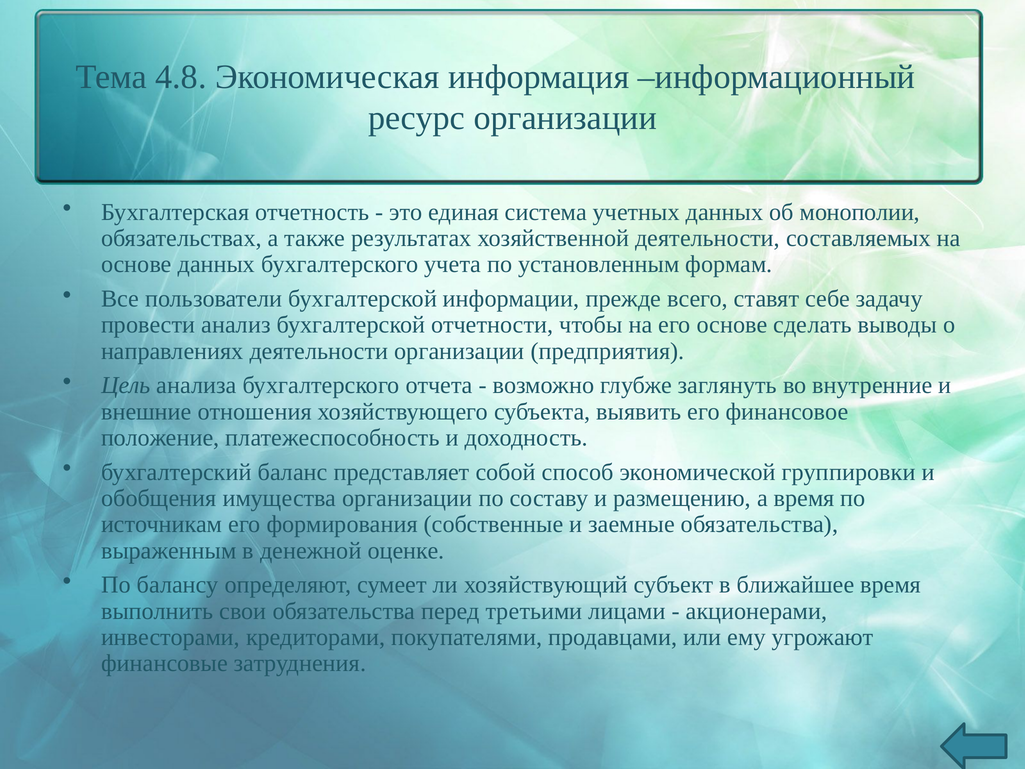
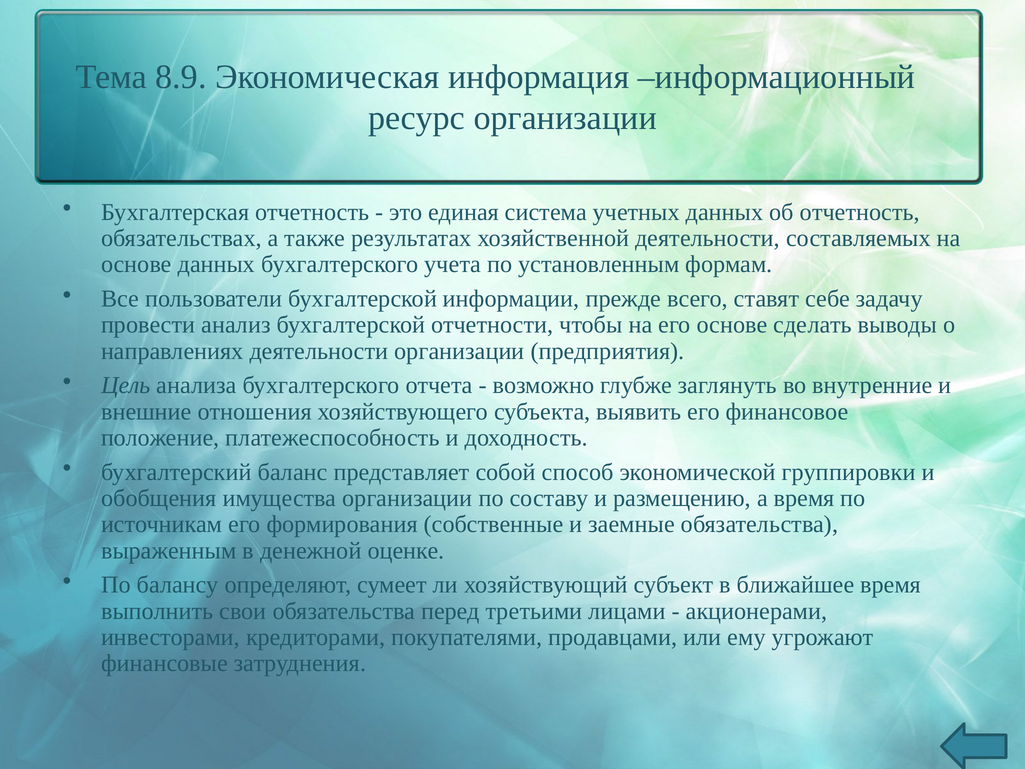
4.8: 4.8 -> 8.9
об монополии: монополии -> отчетность
